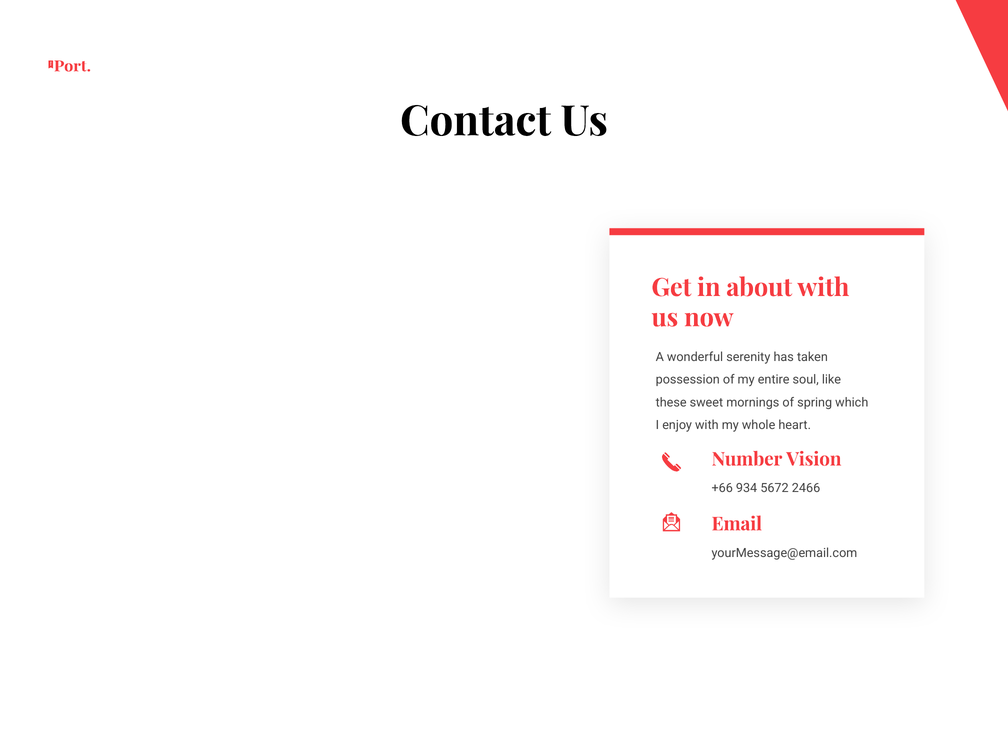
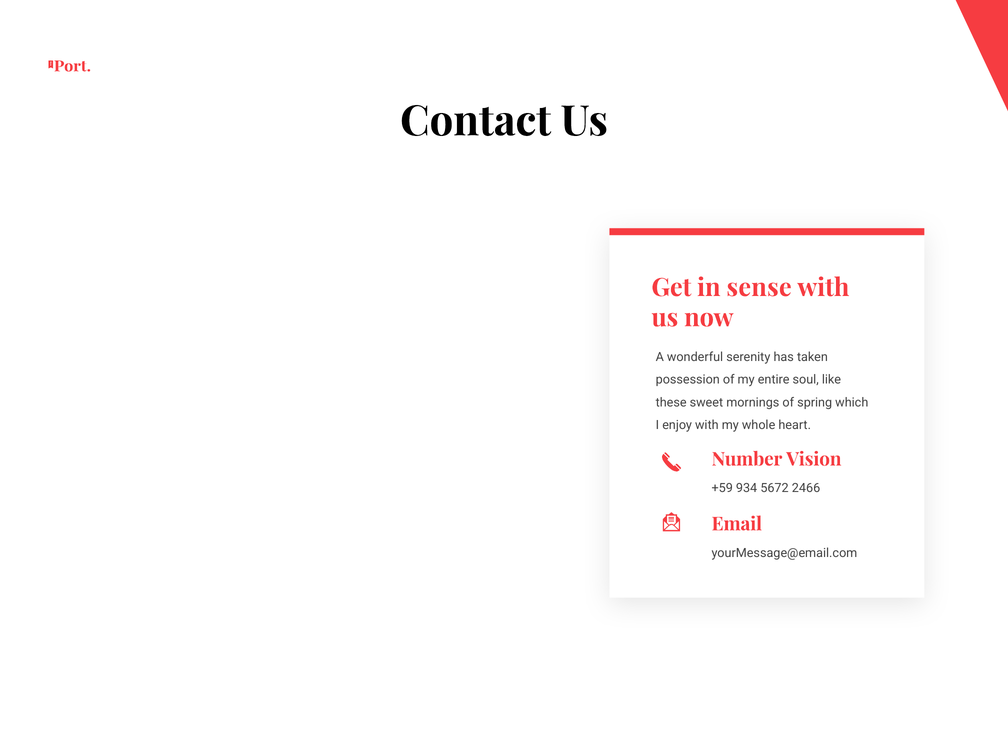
about: about -> sense
+66: +66 -> +59
